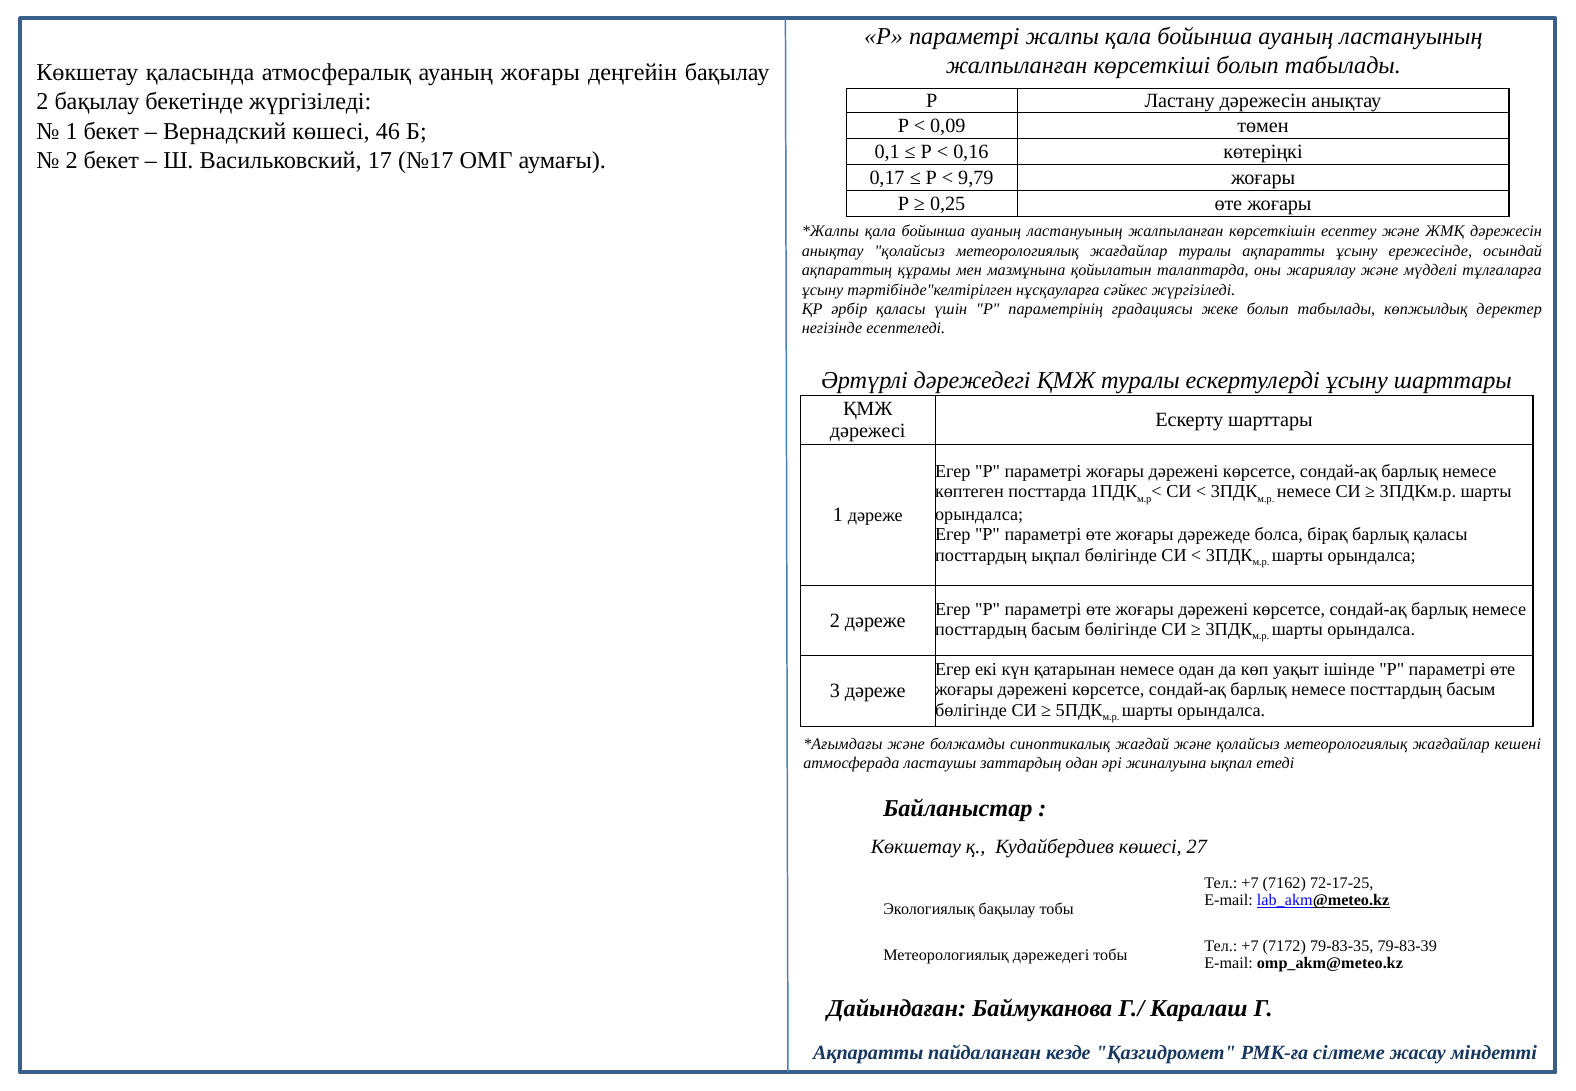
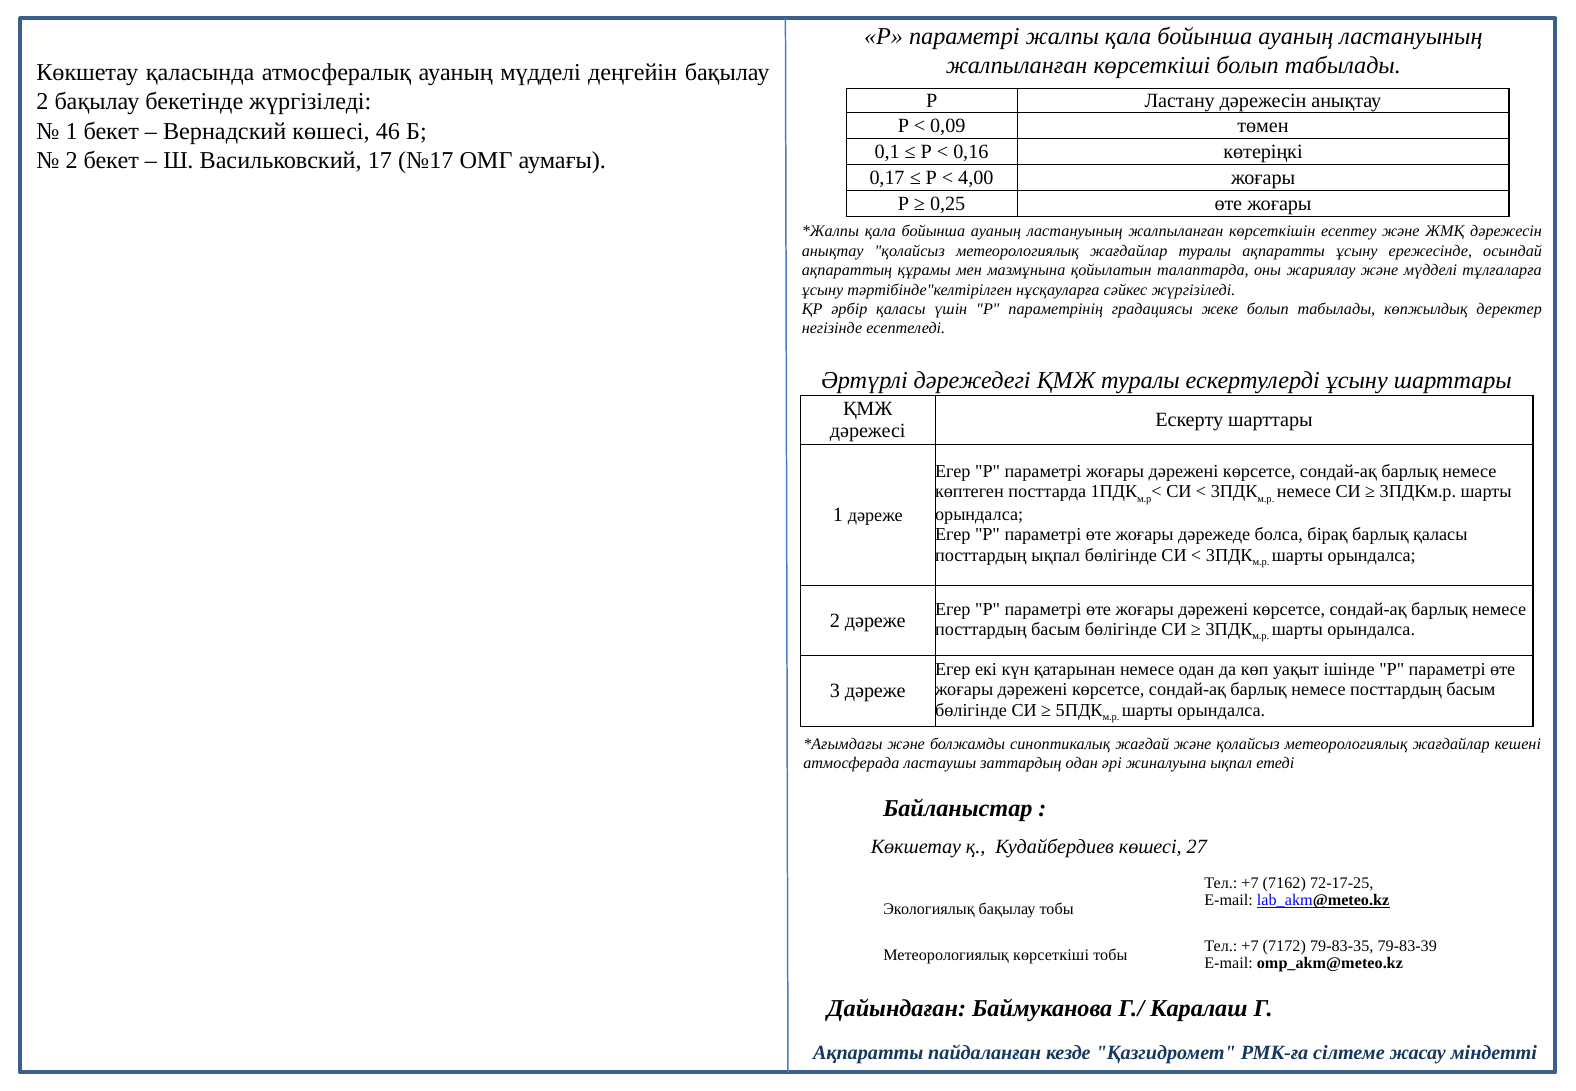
ауаның жоғары: жоғары -> мүдделі
9,79: 9,79 -> 4,00
Метеорологиялық дәрежедегі: дәрежедегі -> көрсеткіші
